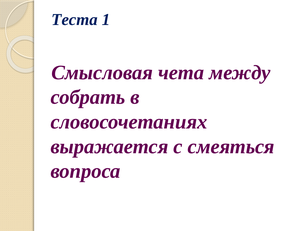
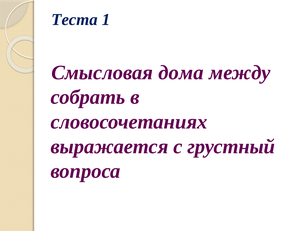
чета: чета -> дома
смеяться: смеяться -> грустный
